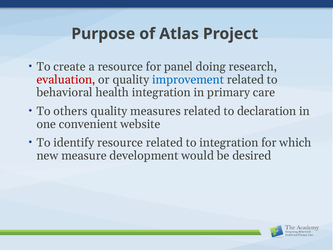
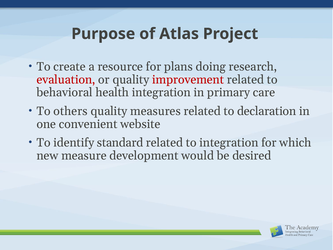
panel: panel -> plans
improvement colour: blue -> red
identify resource: resource -> standard
